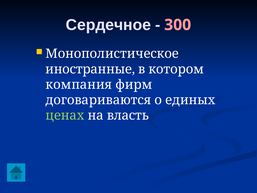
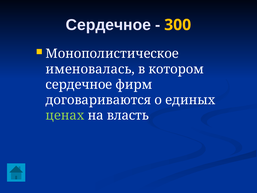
300 colour: pink -> yellow
иностранные: иностранные -> именовалась
компания at (79, 85): компания -> сердечное
